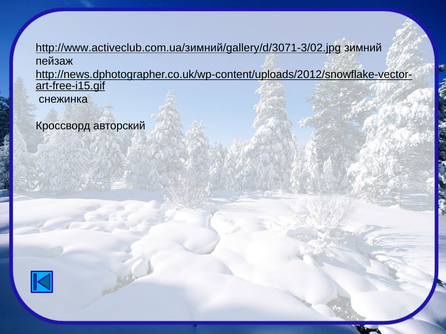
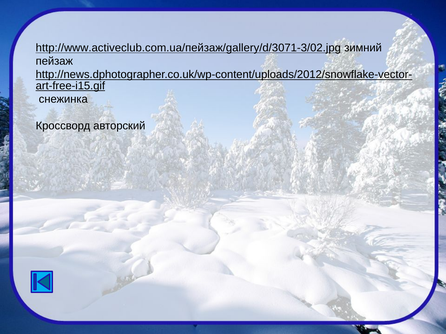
http://www.activeclub.com.ua/зимний/gallery/d/3071-3/02.jpg: http://www.activeclub.com.ua/зимний/gallery/d/3071-3/02.jpg -> http://www.activeclub.com.ua/пейзаж/gallery/d/3071-3/02.jpg
